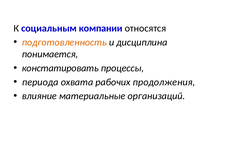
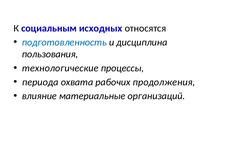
компании: компании -> исходных
подготовленность colour: orange -> blue
понимается: понимается -> пользования
констатировать: констатировать -> технологические
